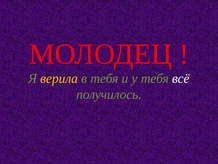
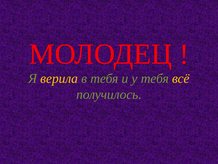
всё colour: white -> yellow
